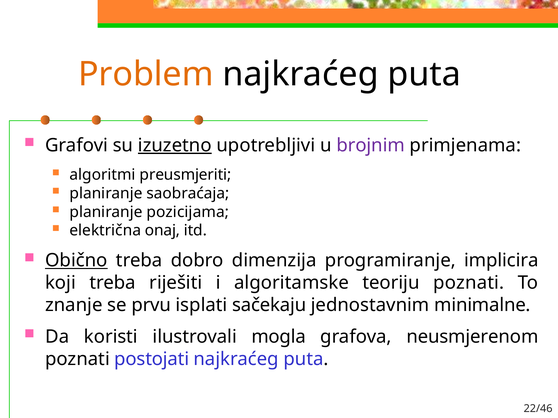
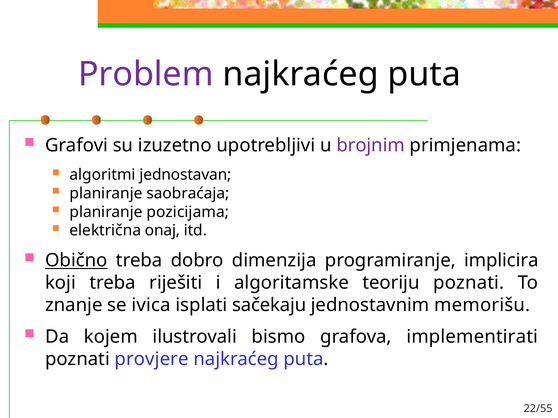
Problem colour: orange -> purple
izuzetno underline: present -> none
preusmjeriti: preusmjeriti -> jednostavan
prvu: prvu -> ivica
minimalne: minimalne -> memorišu
koristi: koristi -> kojem
mogla: mogla -> bismo
neusmjerenom: neusmjerenom -> implementirati
postojati: postojati -> provjere
22/46: 22/46 -> 22/55
